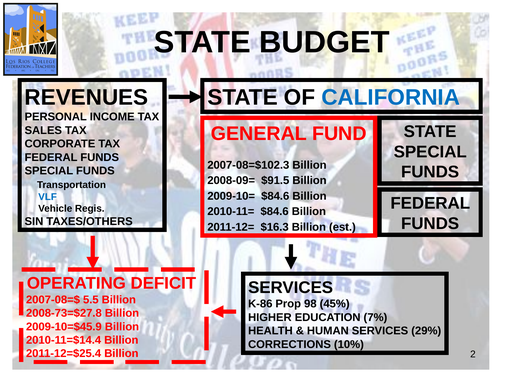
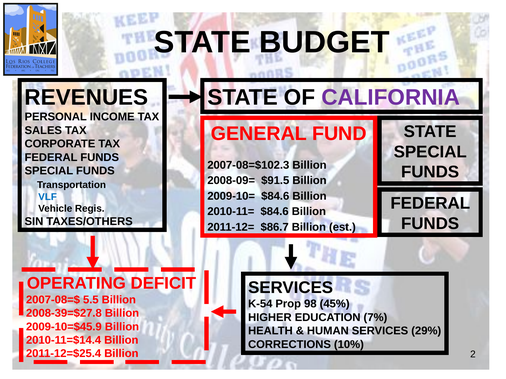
CALIFORNIA colour: blue -> purple
$16.3: $16.3 -> $86.7
K-86: K-86 -> K-54
2008-73=$27.8: 2008-73=$27.8 -> 2008-39=$27.8
